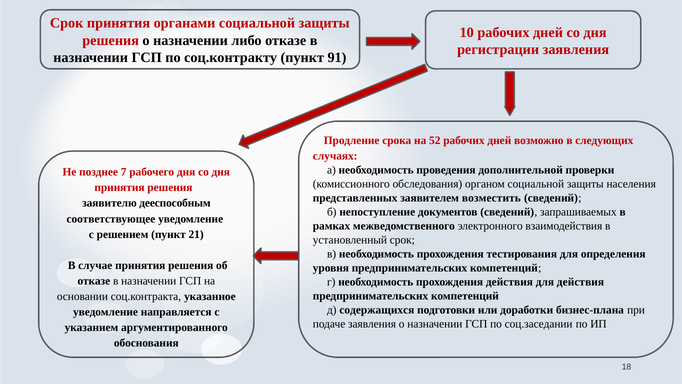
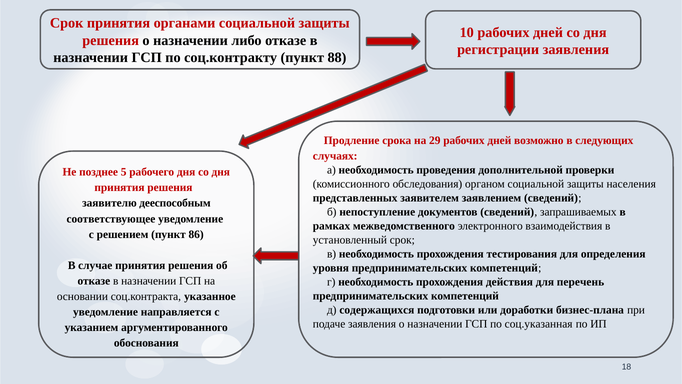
91: 91 -> 88
52: 52 -> 29
7: 7 -> 5
возместить: возместить -> заявлением
21: 21 -> 86
для действия: действия -> перечень
соц.заседании: соц.заседании -> соц.указанная
